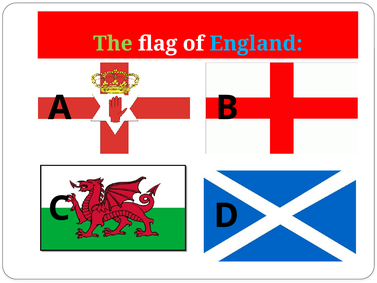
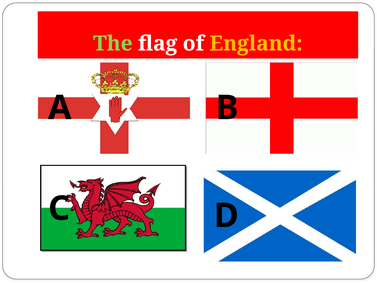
England colour: light blue -> yellow
